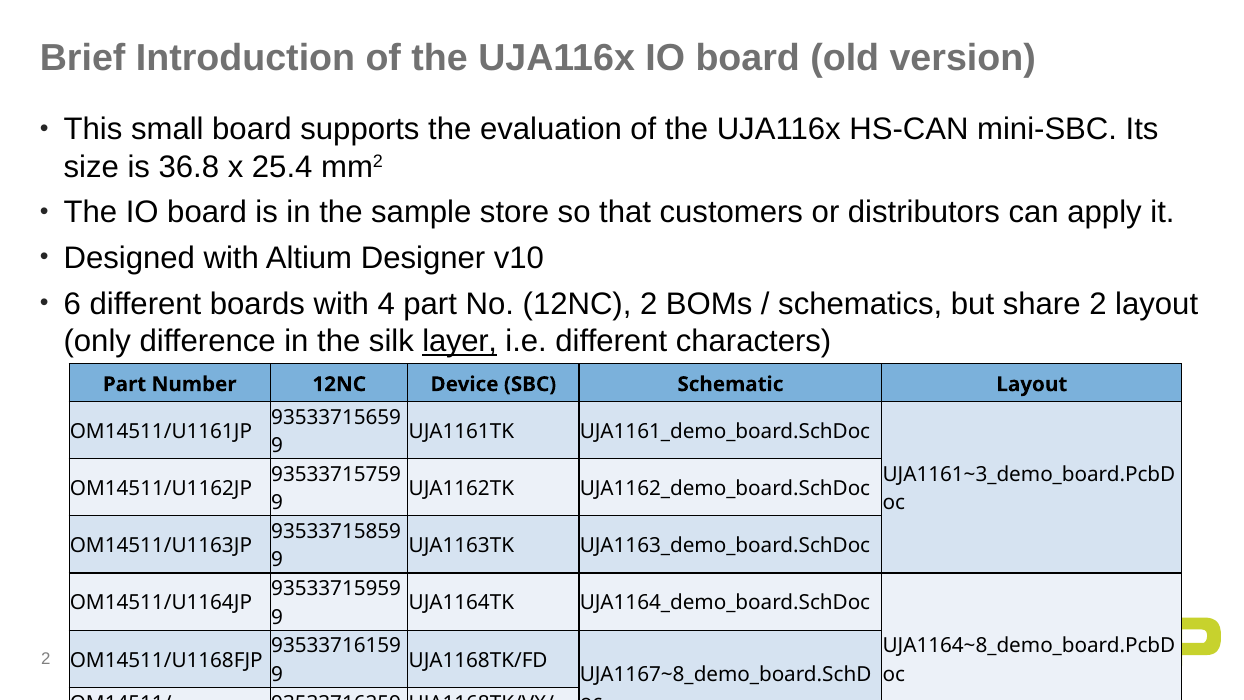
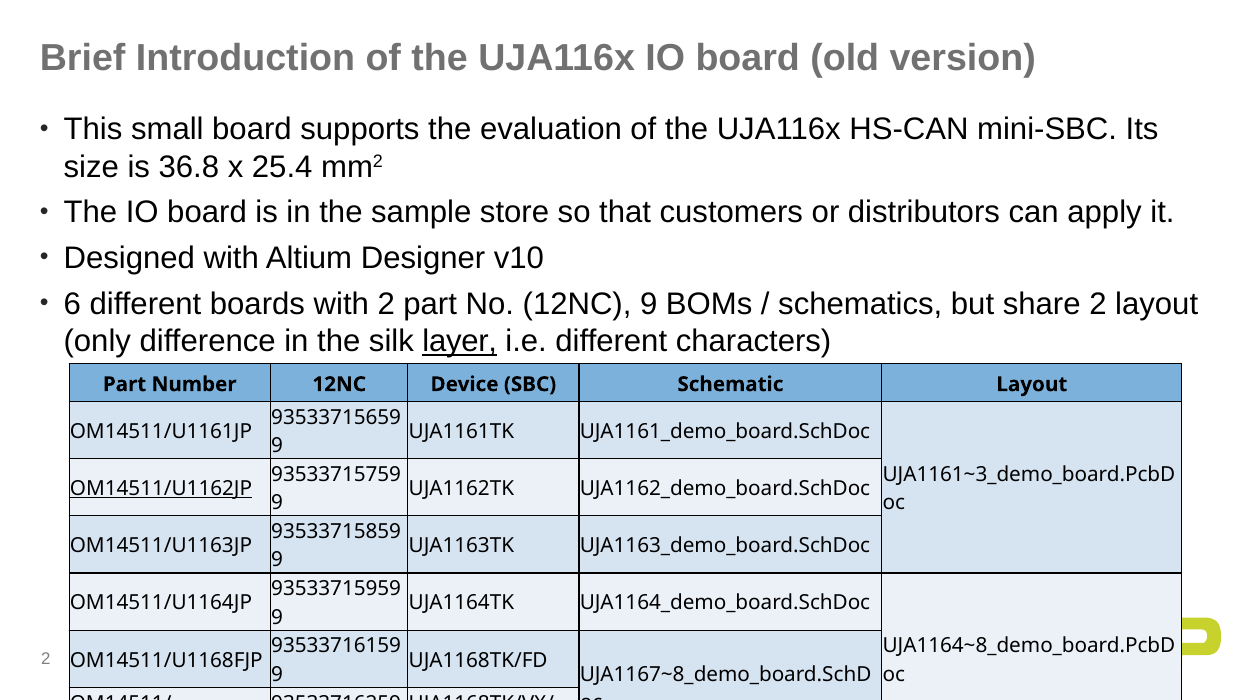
with 4: 4 -> 2
12NC 2: 2 -> 9
OM14511/U1162JP underline: none -> present
